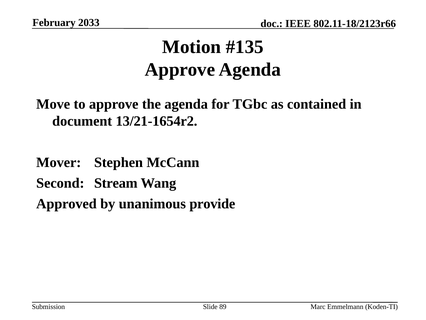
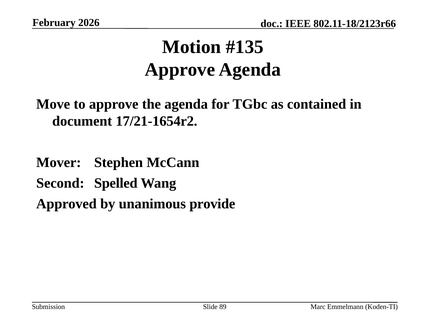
2033: 2033 -> 2026
13/21-1654r2: 13/21-1654r2 -> 17/21-1654r2
Stream: Stream -> Spelled
